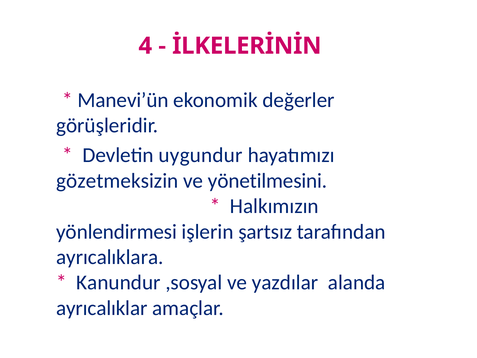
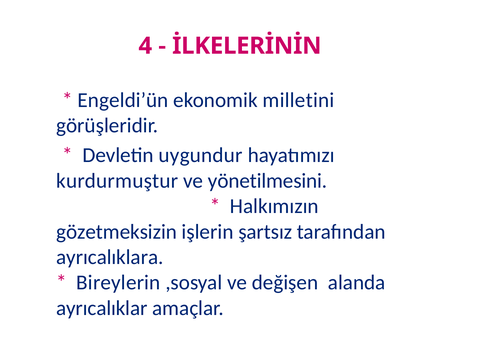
Manevi’ün: Manevi’ün -> Engeldi’ün
değerler: değerler -> milletini
gözetmeksizin: gözetmeksizin -> kurdurmuştur
yönlendirmesi: yönlendirmesi -> gözetmeksizin
Kanundur: Kanundur -> Bireylerin
yazdılar: yazdılar -> değişen
